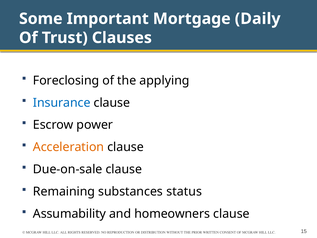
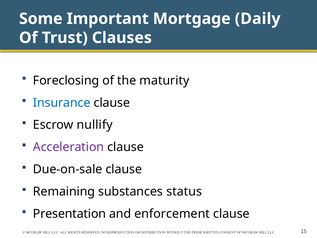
applying: applying -> maturity
power: power -> nullify
Acceleration colour: orange -> purple
Assumability: Assumability -> Presentation
homeowners: homeowners -> enforcement
